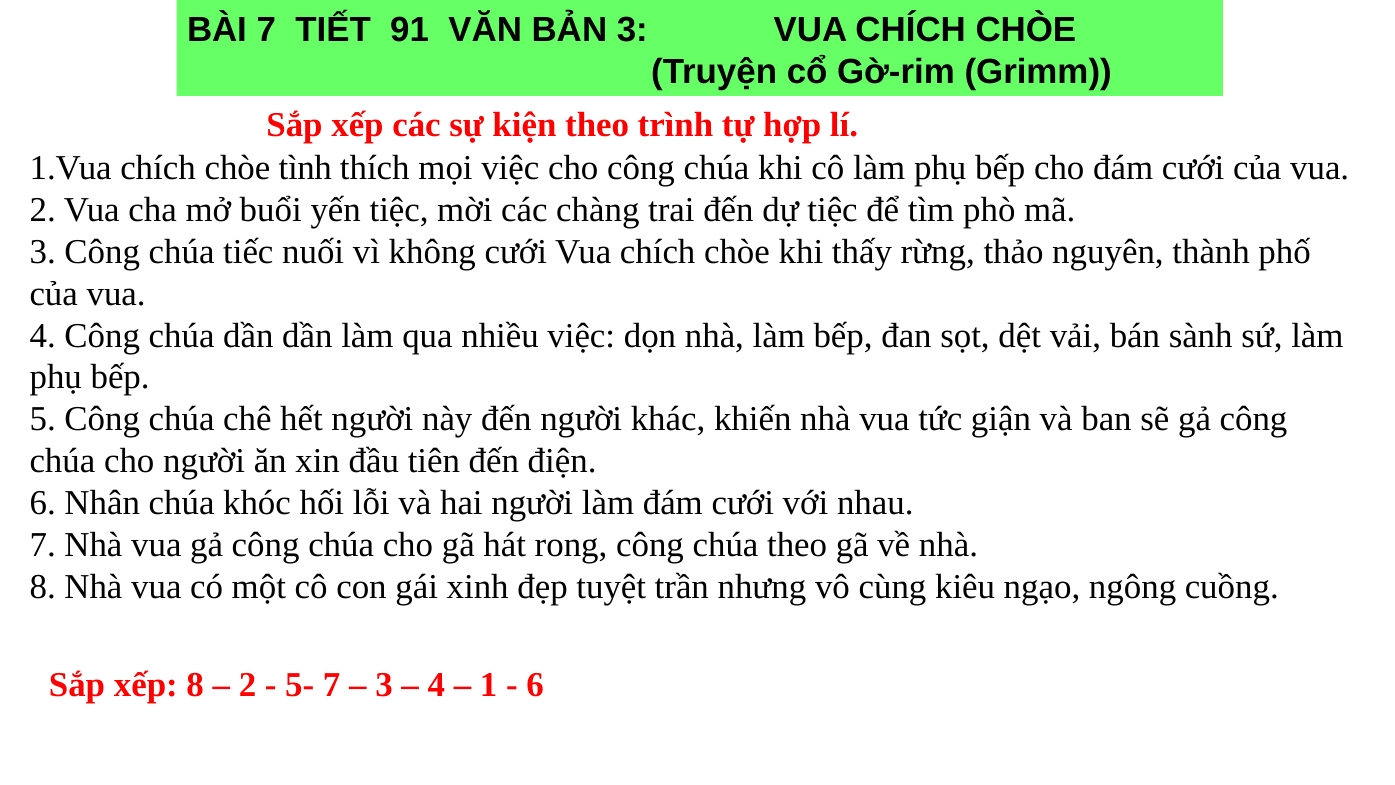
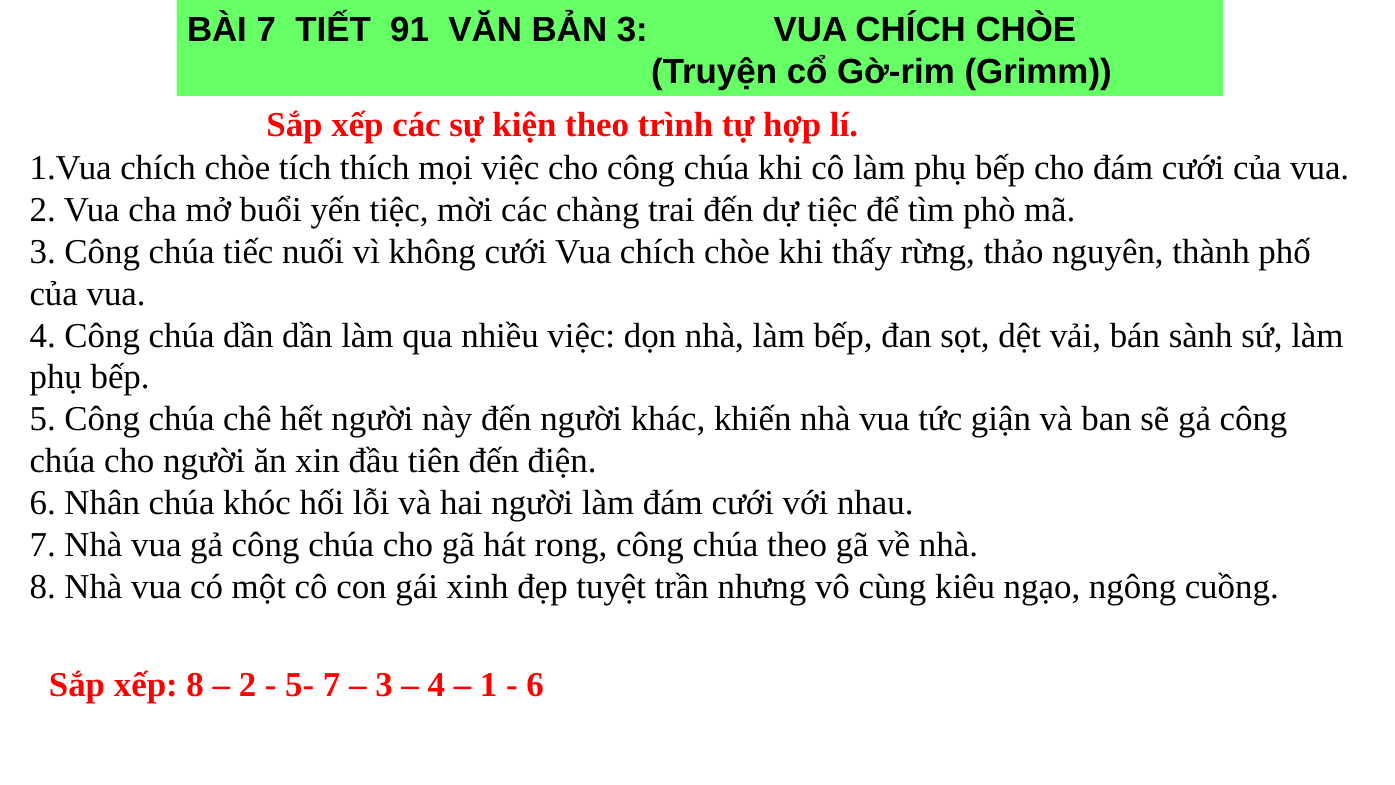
tình: tình -> tích
